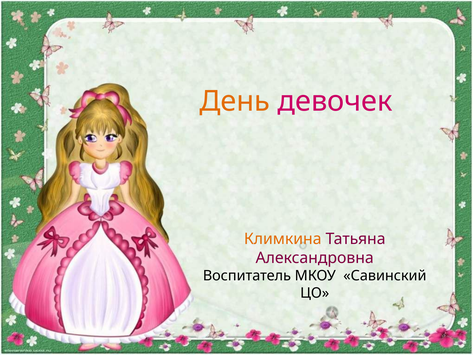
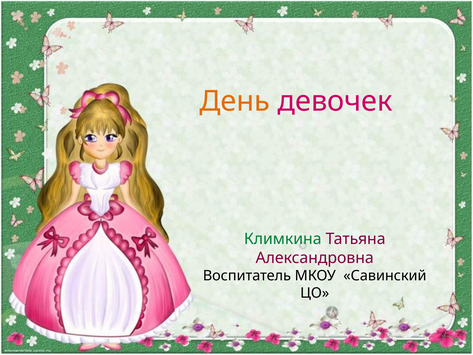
Климкина colour: orange -> green
